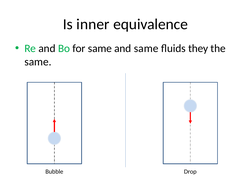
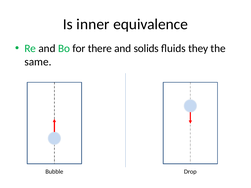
for same: same -> there
and same: same -> solids
